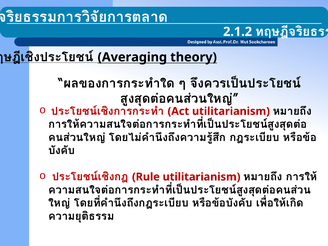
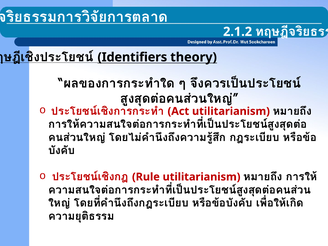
Averaging: Averaging -> Identifiers
